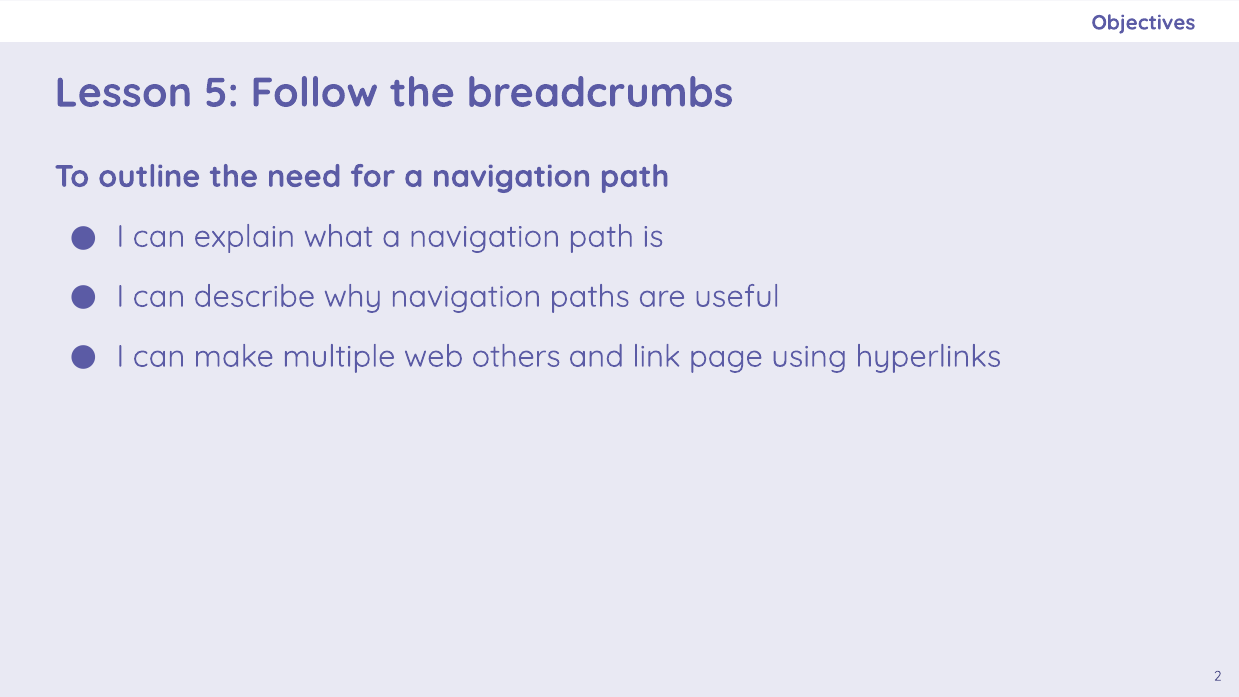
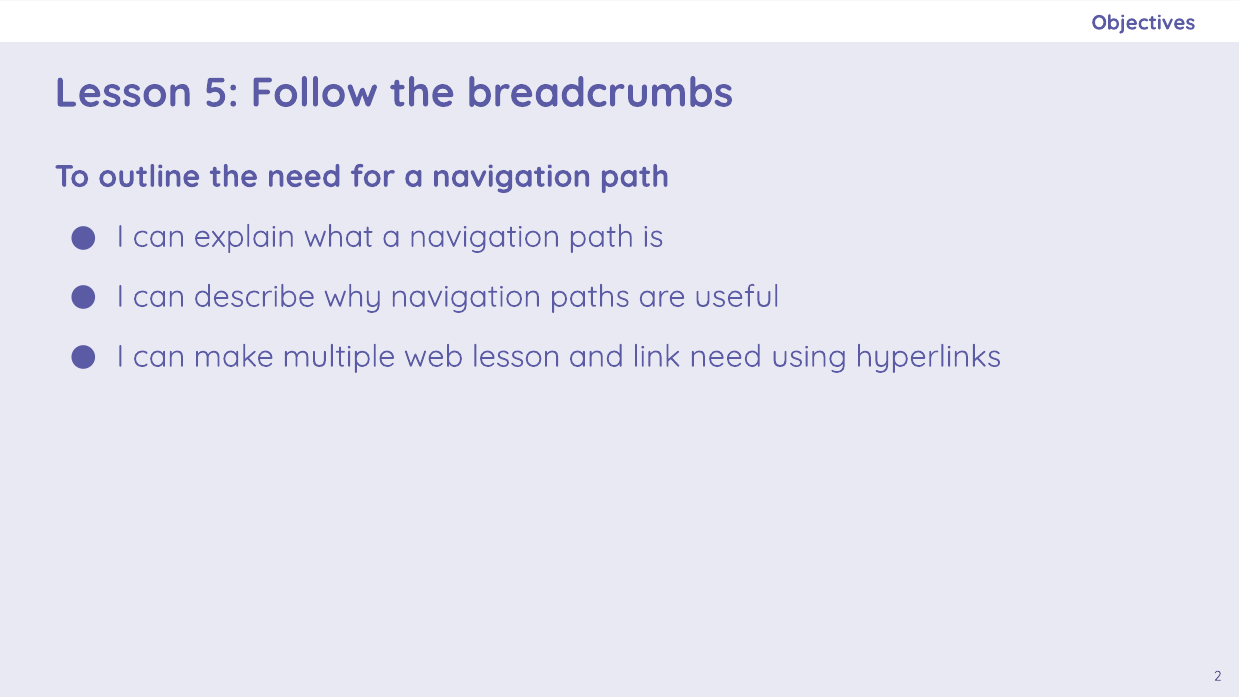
web others: others -> lesson
link page: page -> need
